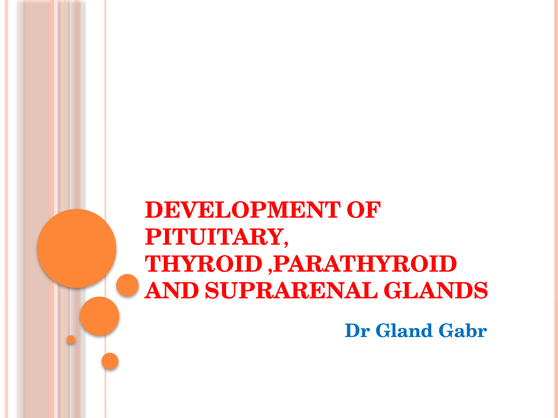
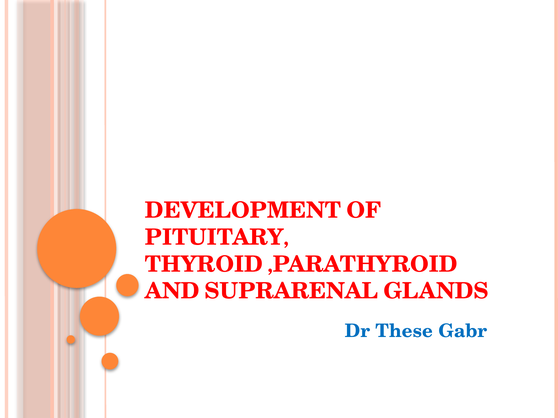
Gland: Gland -> These
